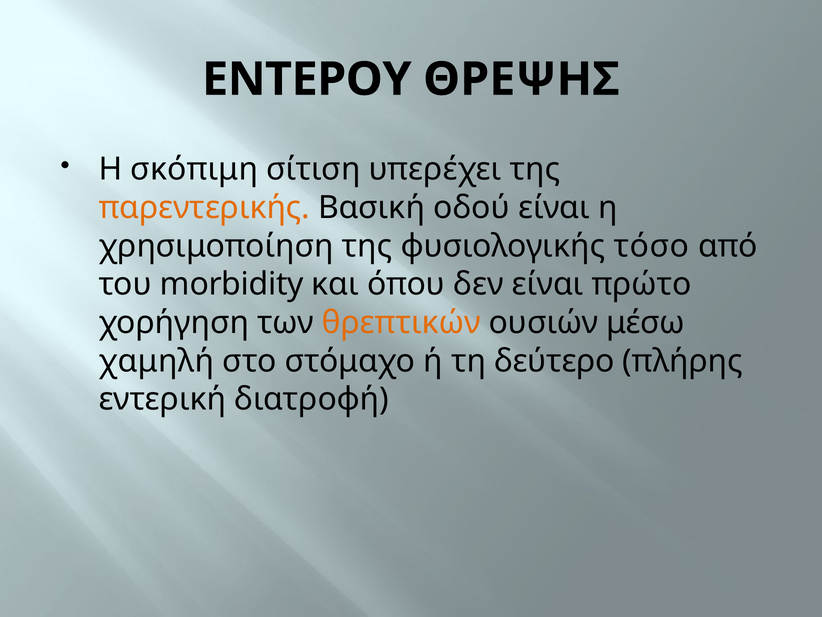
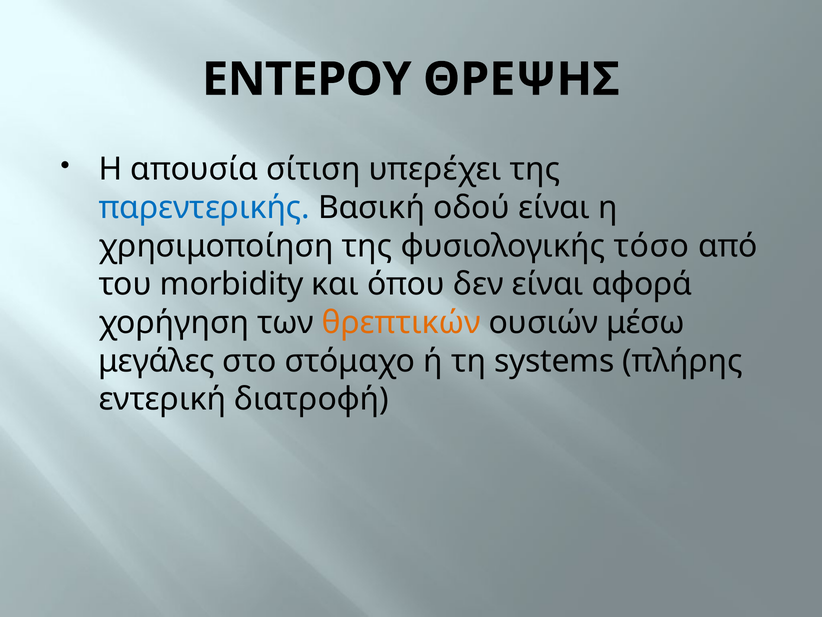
σκόπιμη: σκόπιμη -> απουσία
παρεντερικής colour: orange -> blue
πρώτο: πρώτο -> αφορά
χαμηλή: χαμηλή -> μεγάλες
δεύτερο: δεύτερο -> systems
